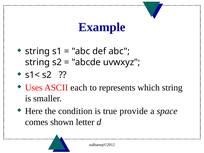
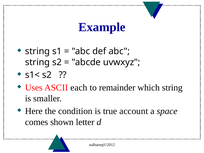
represents: represents -> remainder
provide: provide -> account
